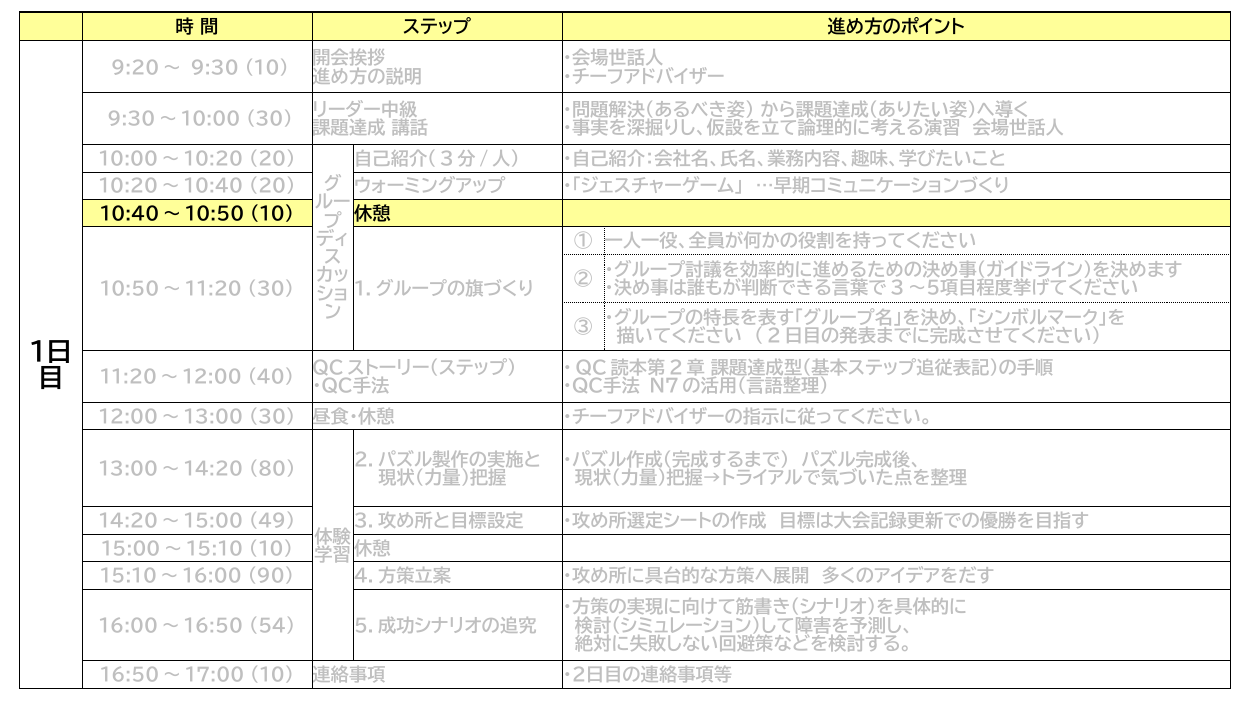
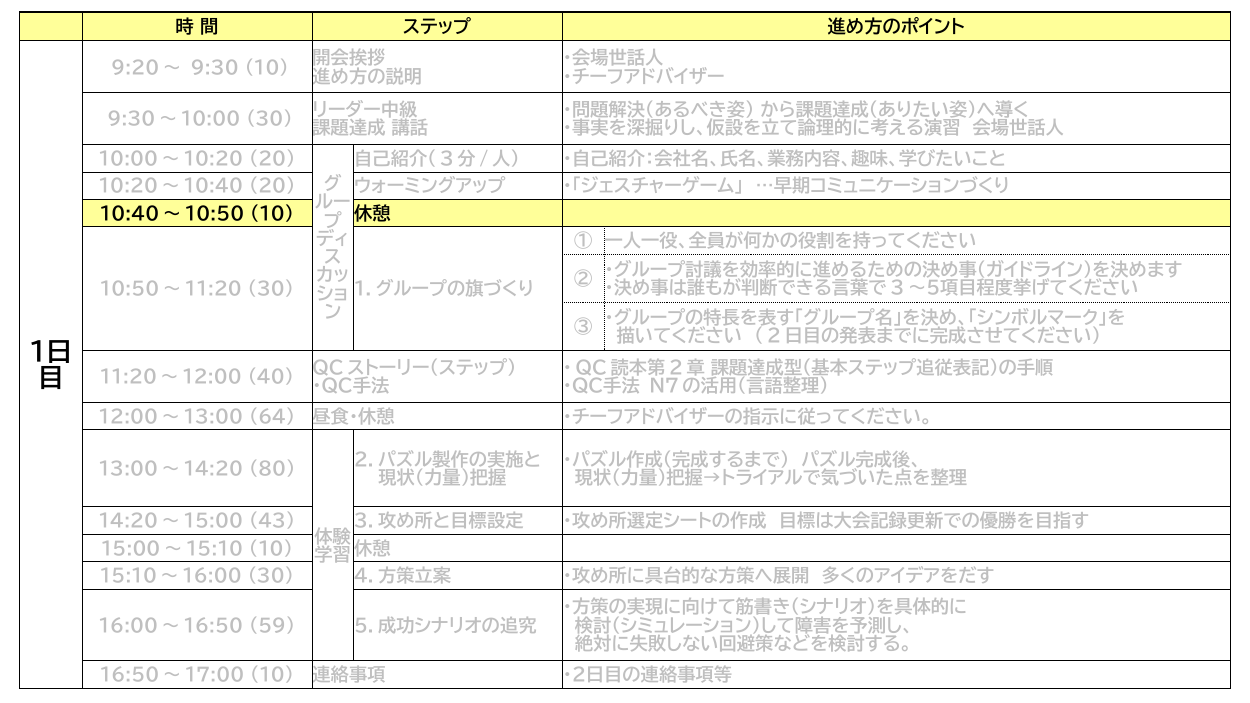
12:00～13:00 30: 30 -> 64
49: 49 -> 43
15:10～16:00 90: 90 -> 30
54: 54 -> 59
